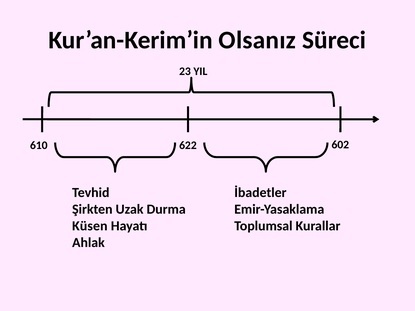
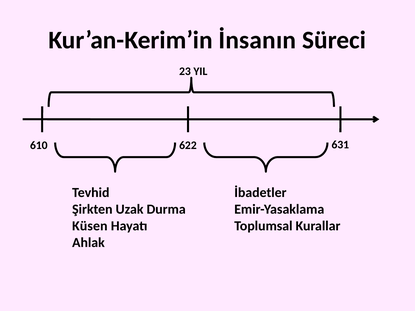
Olsanız: Olsanız -> İnsanın
602: 602 -> 631
